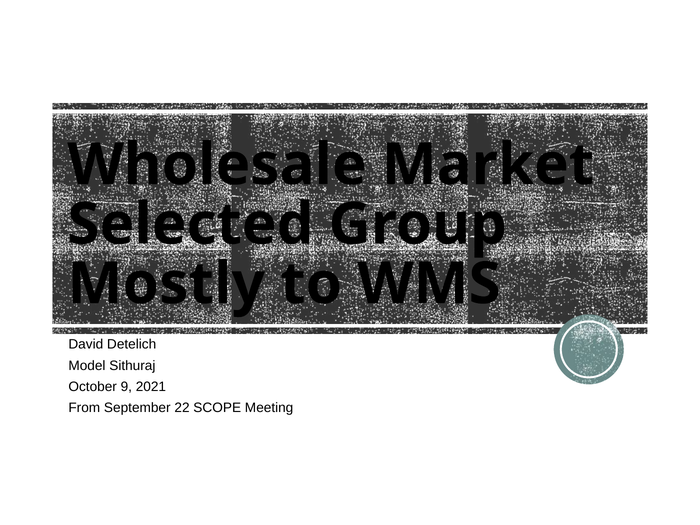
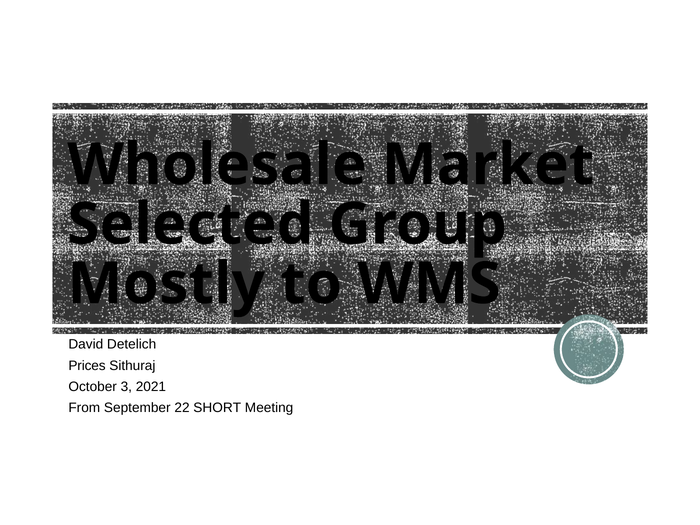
Model: Model -> Prices
9: 9 -> 3
SCOPE: SCOPE -> SHORT
